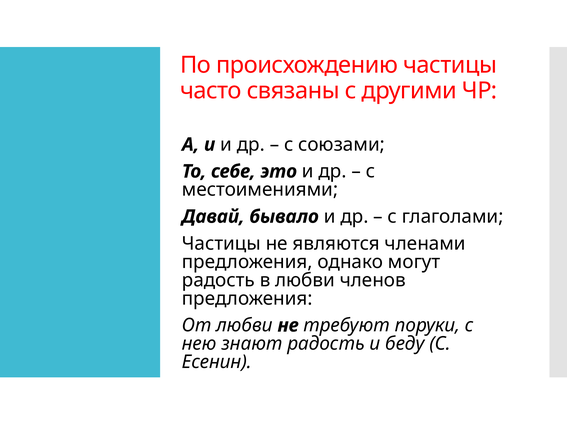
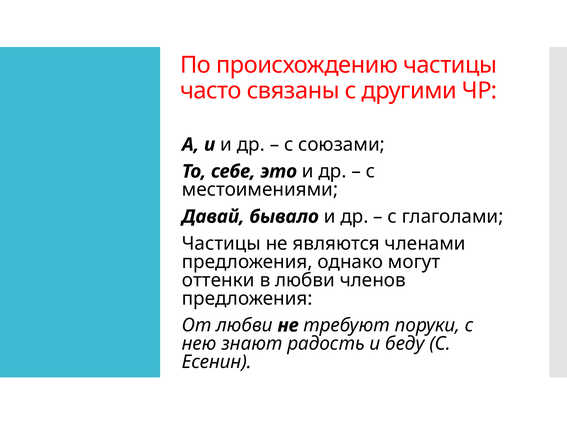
радость at (218, 280): радость -> оттенки
